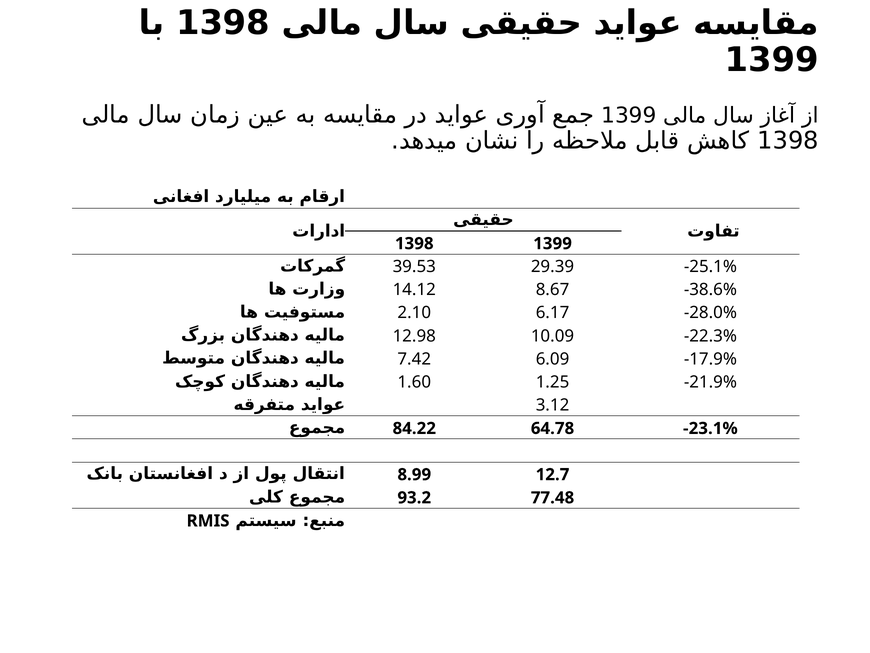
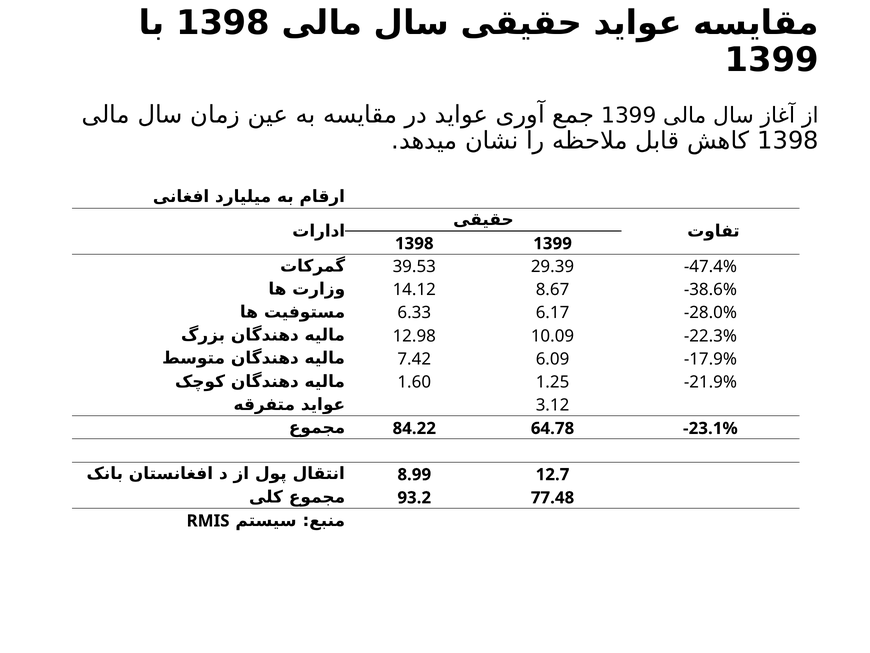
-25.1%: -25.1% -> -47.4%
2.10: 2.10 -> 6.33
